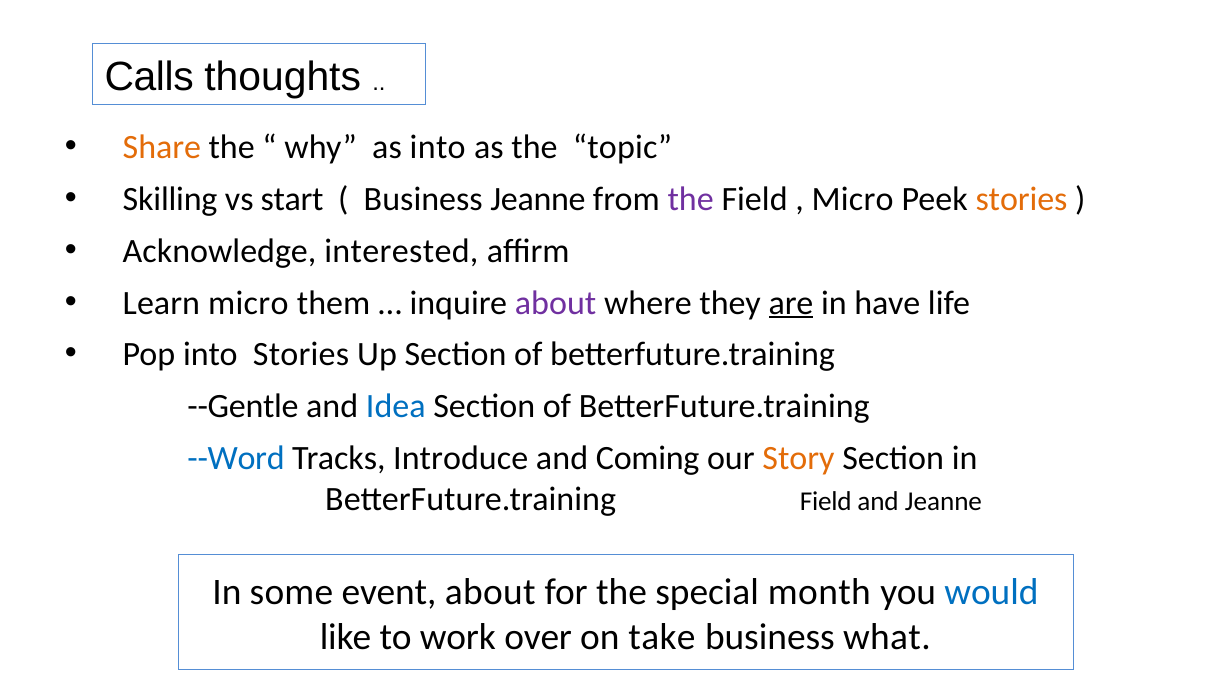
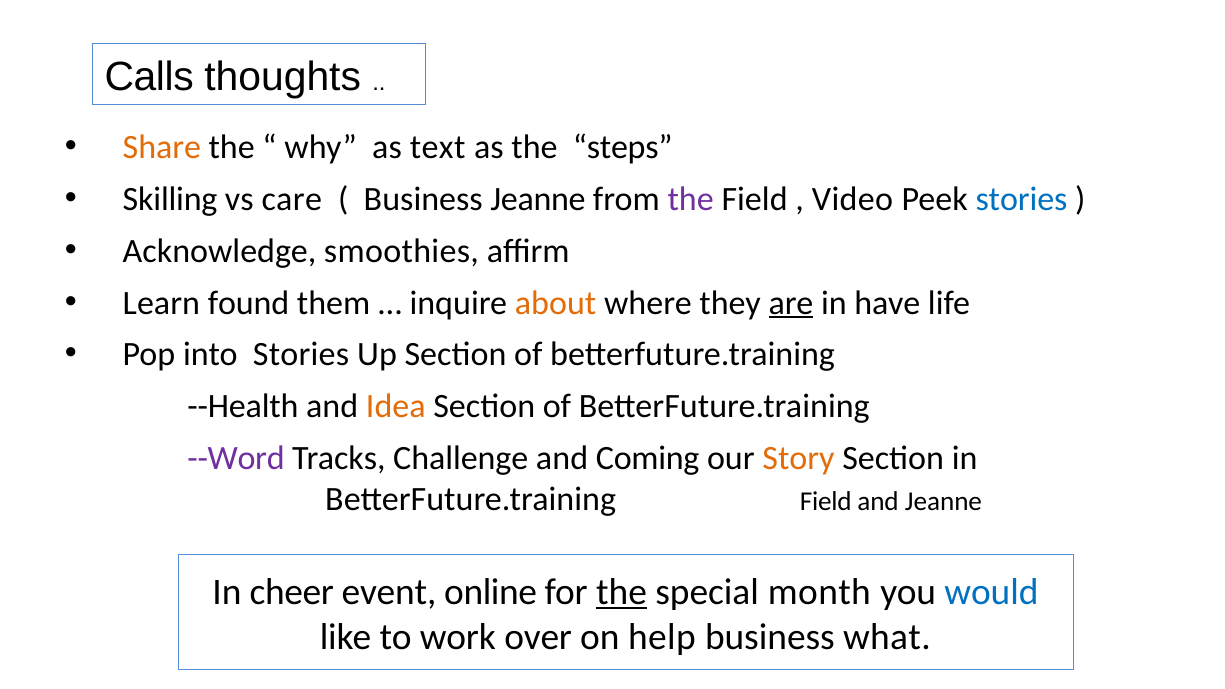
as into: into -> text
topic: topic -> steps
start: start -> care
Micro at (853, 199): Micro -> Video
stories at (1022, 199) colour: orange -> blue
interested: interested -> smoothies
Learn micro: micro -> found
about at (556, 303) colour: purple -> orange
--Gentle: --Gentle -> --Health
Idea colour: blue -> orange
--Word colour: blue -> purple
Introduce: Introduce -> Challenge
some: some -> cheer
event about: about -> online
the at (622, 592) underline: none -> present
take: take -> help
